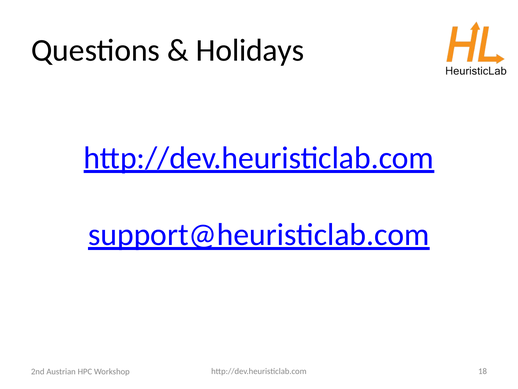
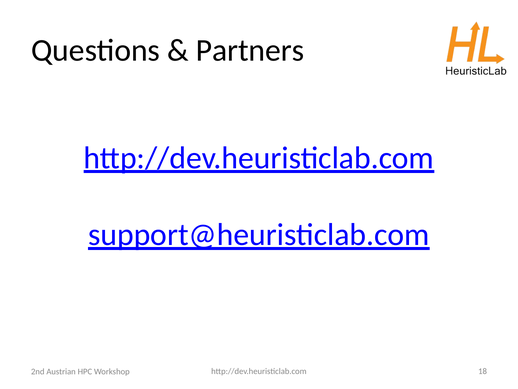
Holidays: Holidays -> Partners
